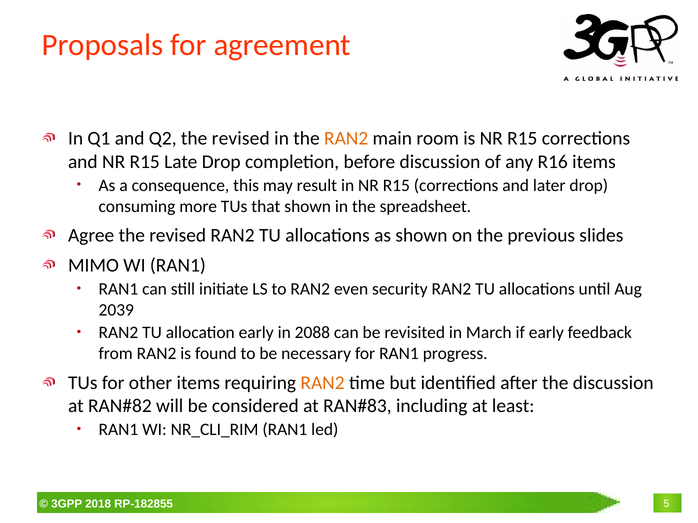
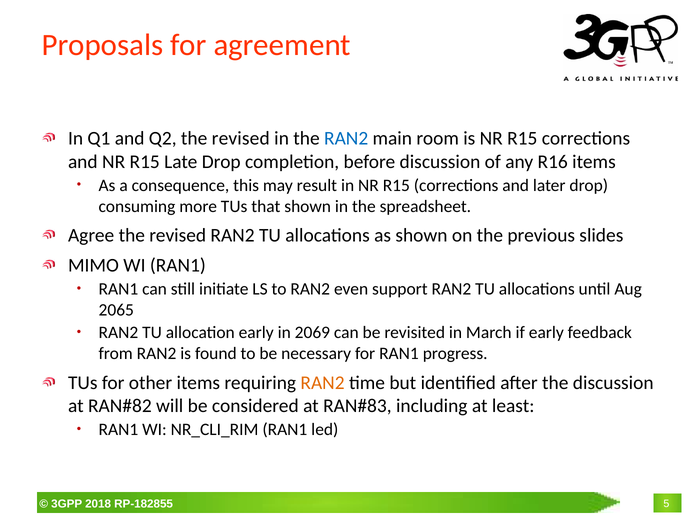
RAN2 at (346, 139) colour: orange -> blue
security: security -> support
2039: 2039 -> 2065
2088: 2088 -> 2069
